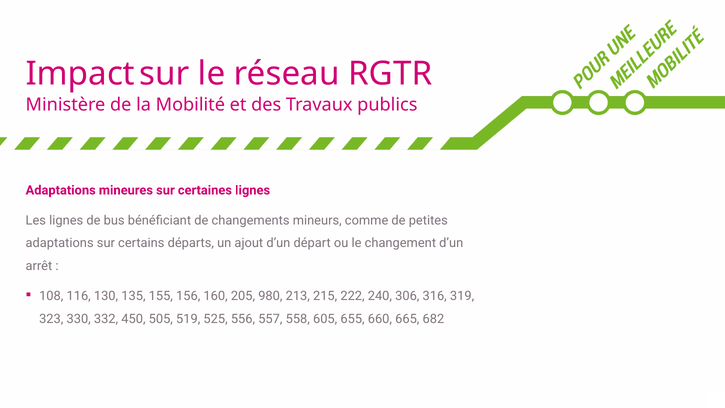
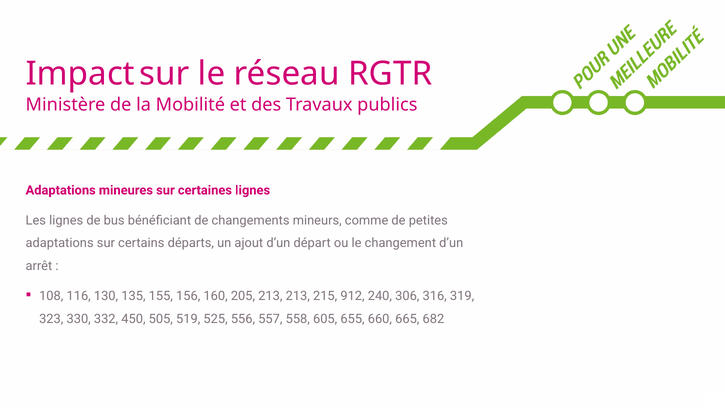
205 980: 980 -> 213
222: 222 -> 912
